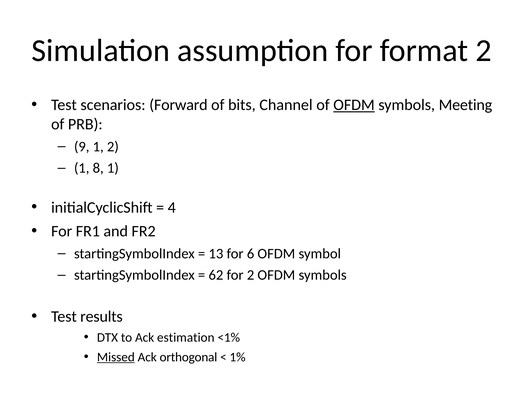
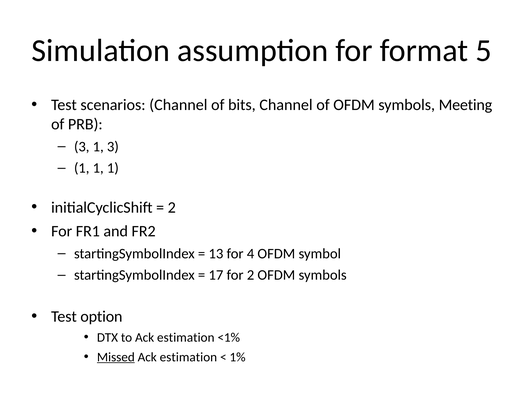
format 2: 2 -> 5
scenarios Forward: Forward -> Channel
OFDM at (354, 105) underline: present -> none
9 at (82, 147): 9 -> 3
1 2: 2 -> 3
8 at (98, 168): 8 -> 1
4 at (172, 207): 4 -> 2
6: 6 -> 4
62: 62 -> 17
results: results -> option
orthogonal at (188, 357): orthogonal -> estimation
